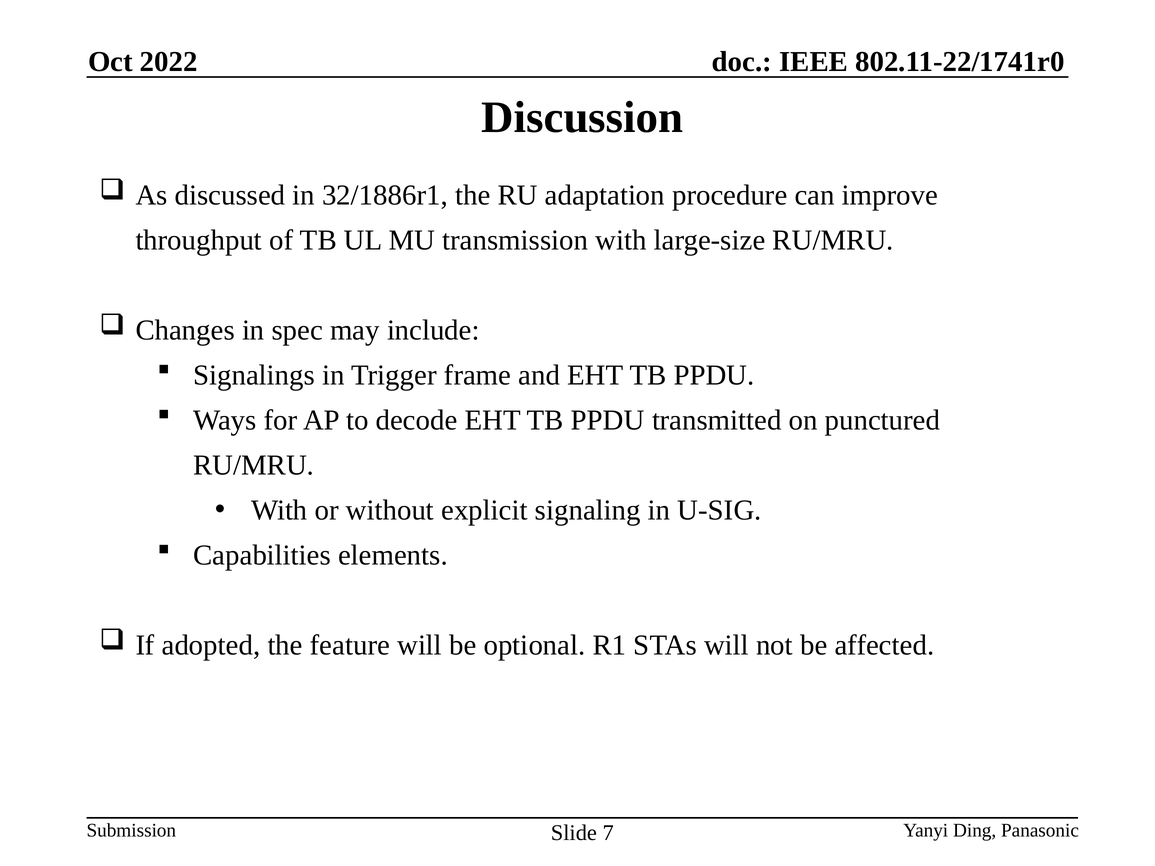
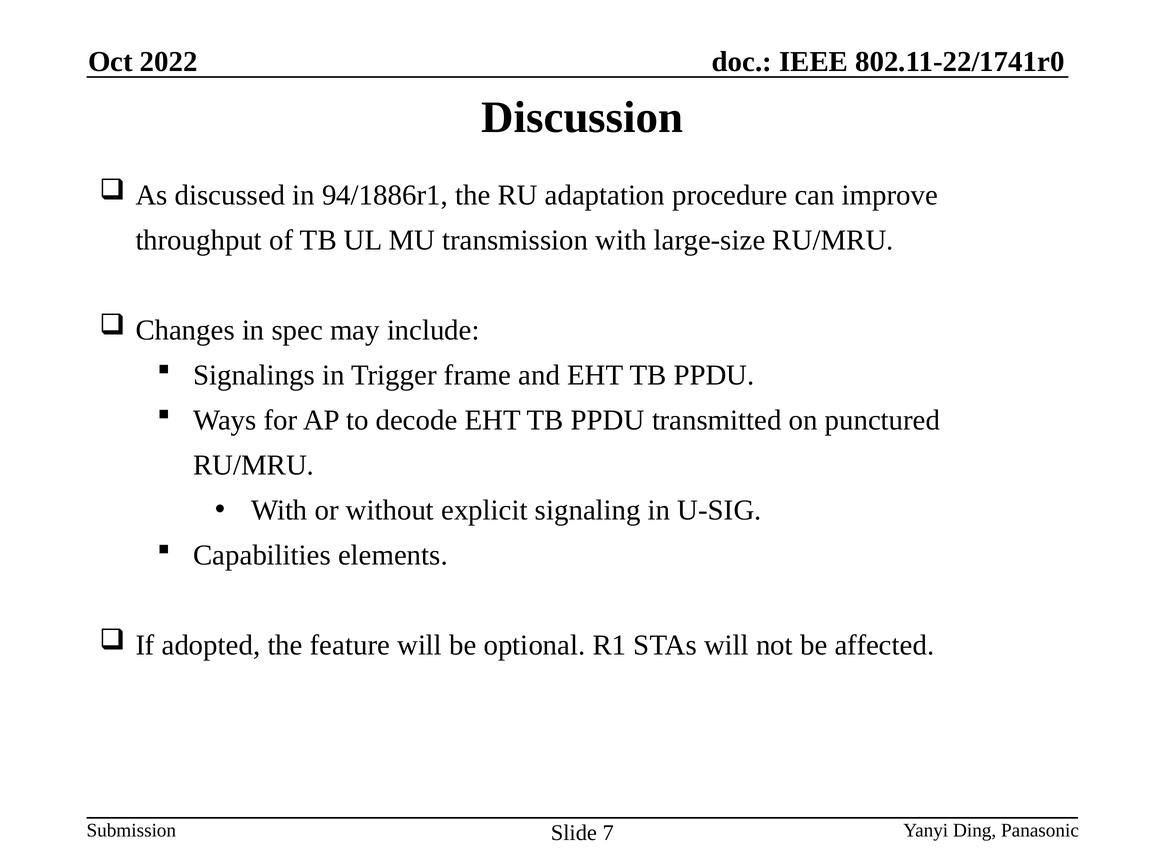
32/1886r1: 32/1886r1 -> 94/1886r1
